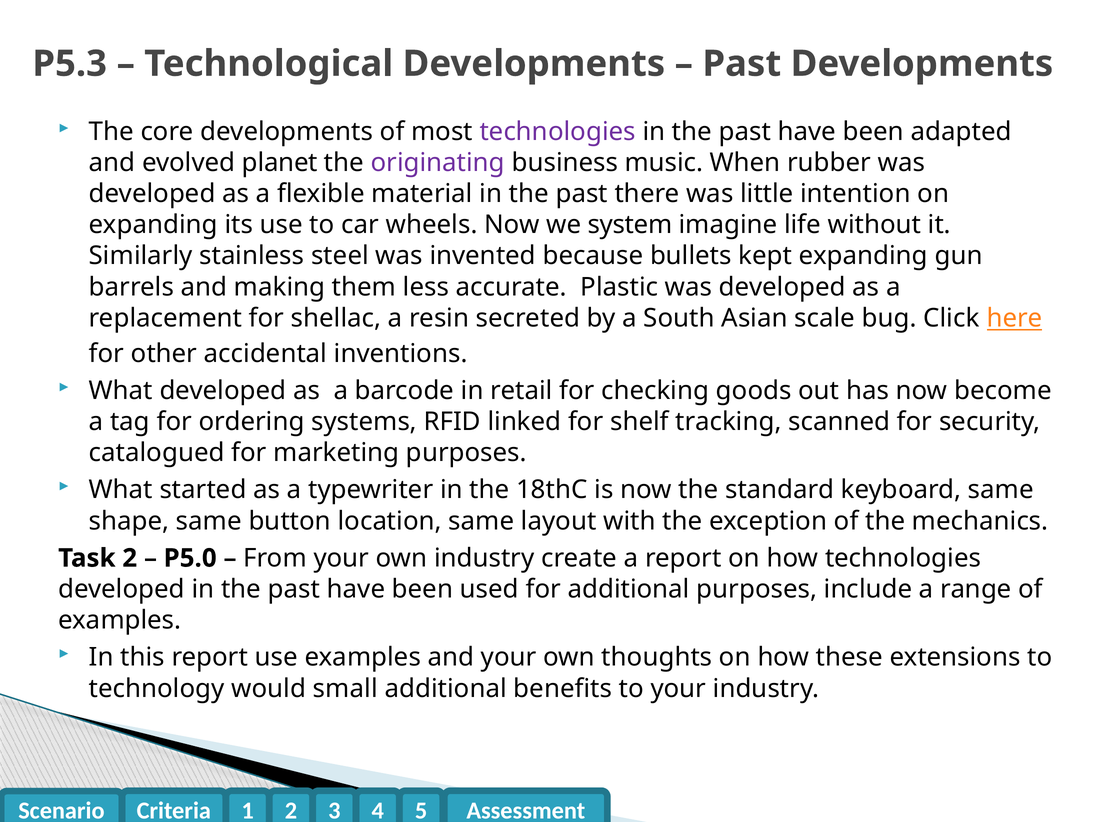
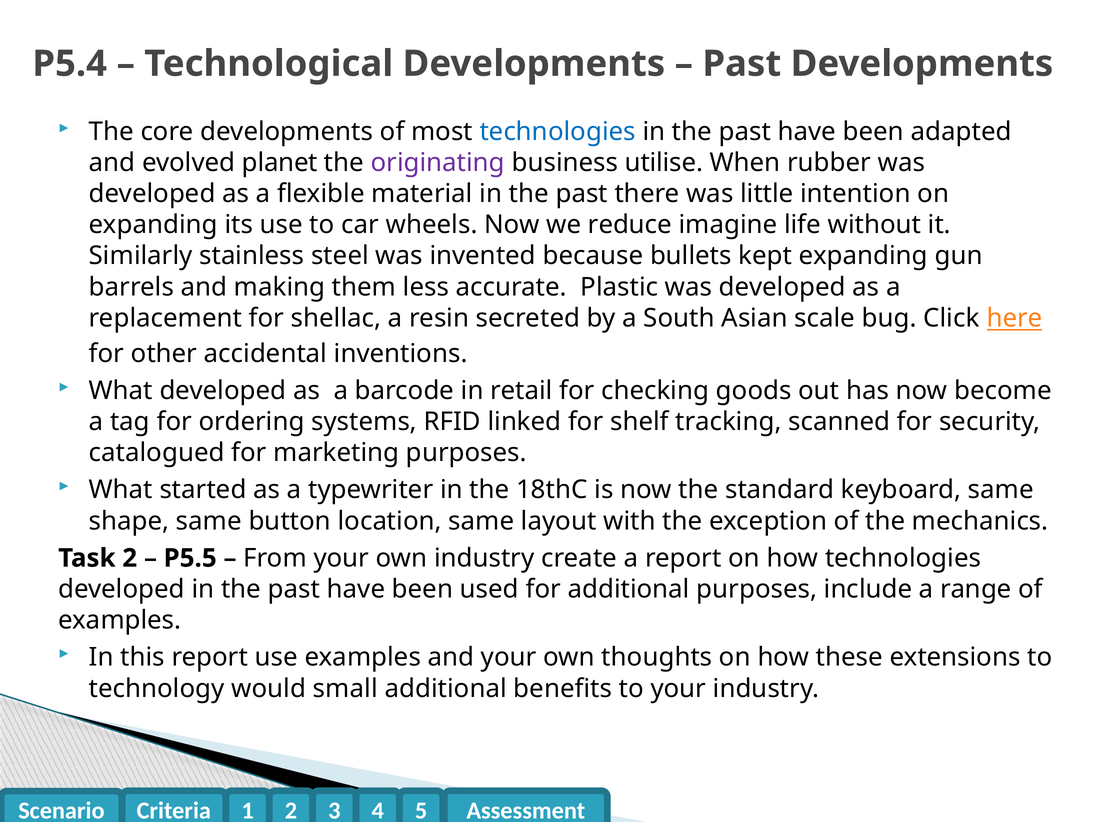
P5.3: P5.3 -> P5.4
technologies at (558, 132) colour: purple -> blue
music: music -> utilise
system: system -> reduce
P5.0: P5.0 -> P5.5
